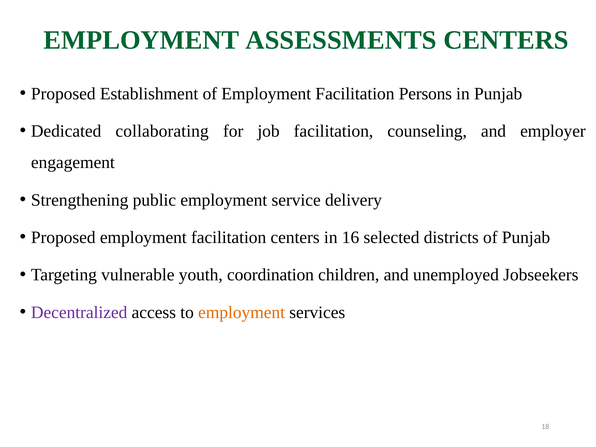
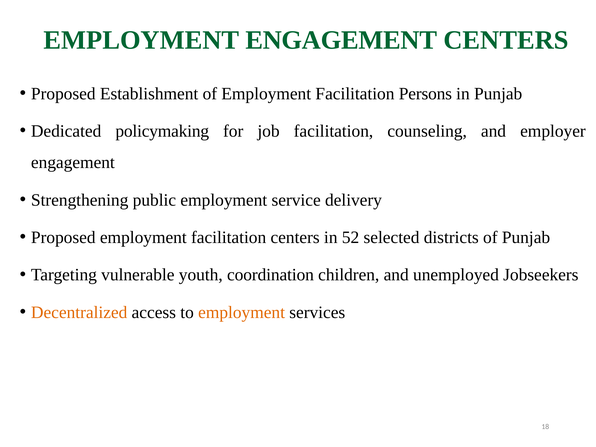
EMPLOYMENT ASSESSMENTS: ASSESSMENTS -> ENGAGEMENT
collaborating: collaborating -> policymaking
16: 16 -> 52
Decentralized colour: purple -> orange
